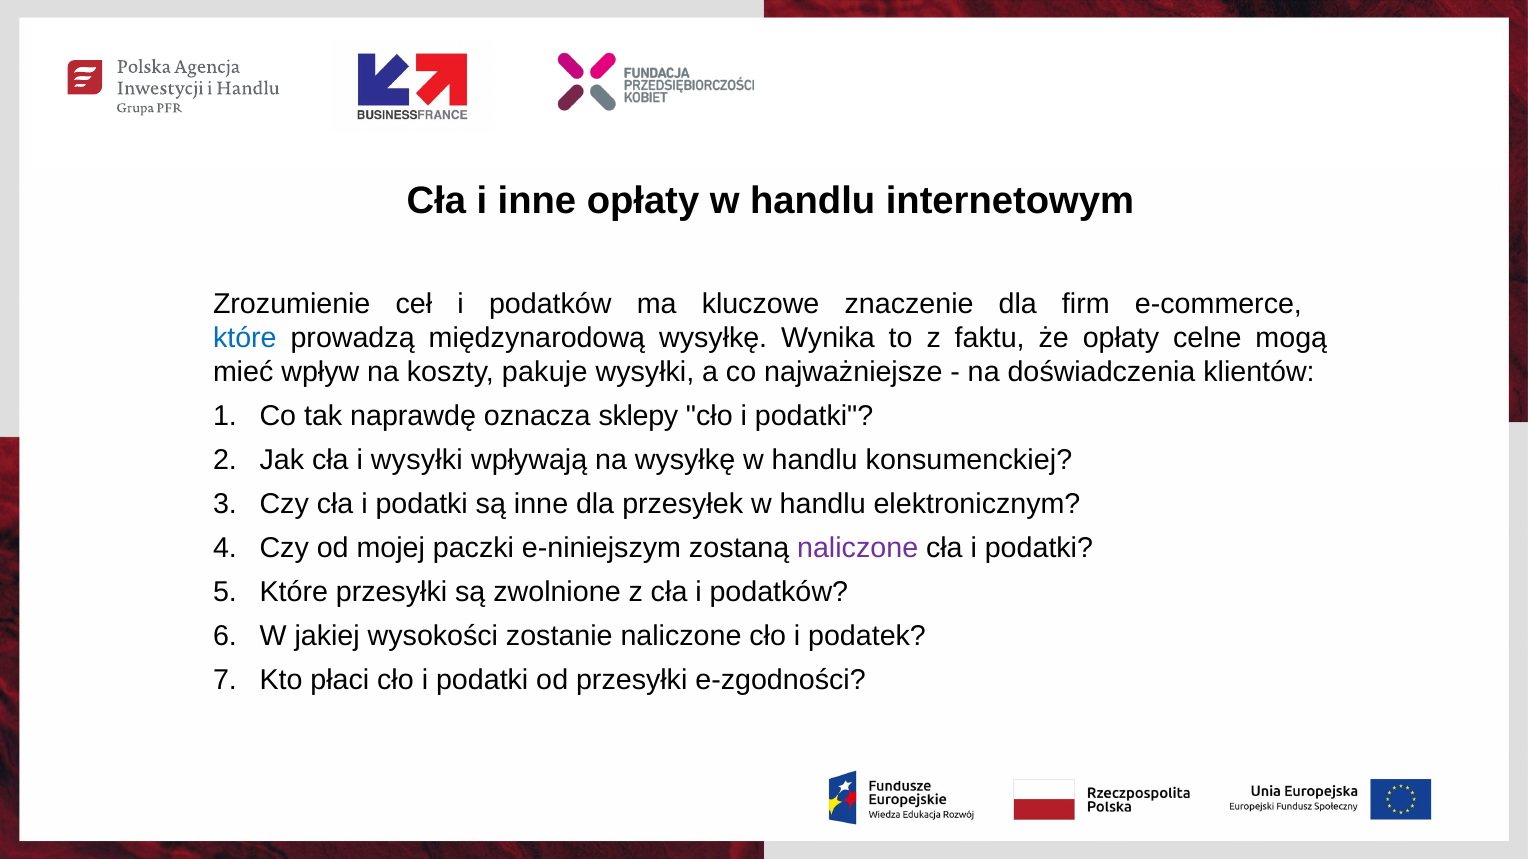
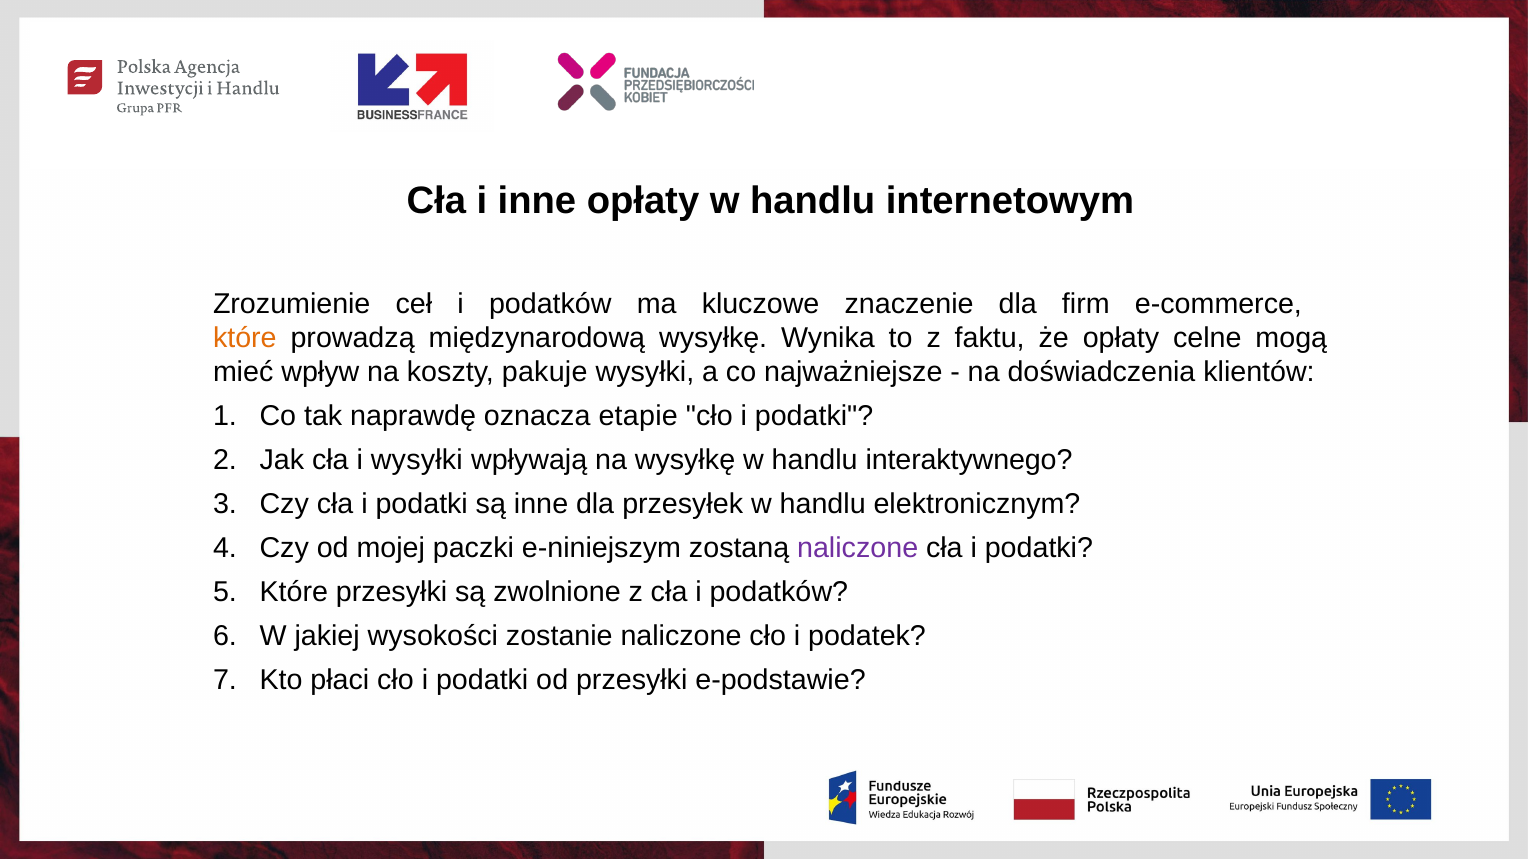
które at (245, 338) colour: blue -> orange
sklepy: sklepy -> etapie
konsumenckiej: konsumenckiej -> interaktywnego
e-zgodności: e-zgodności -> e-podstawie
